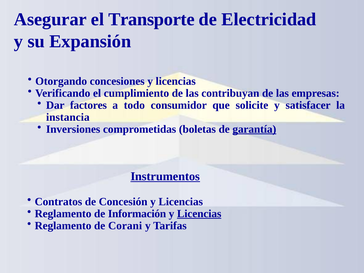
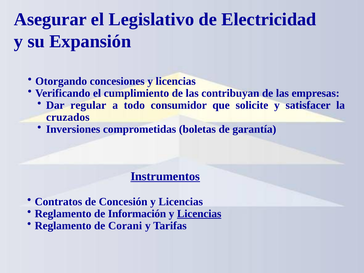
Transporte: Transporte -> Legislativo
factores: factores -> regular
instancia: instancia -> cruzados
garantía underline: present -> none
